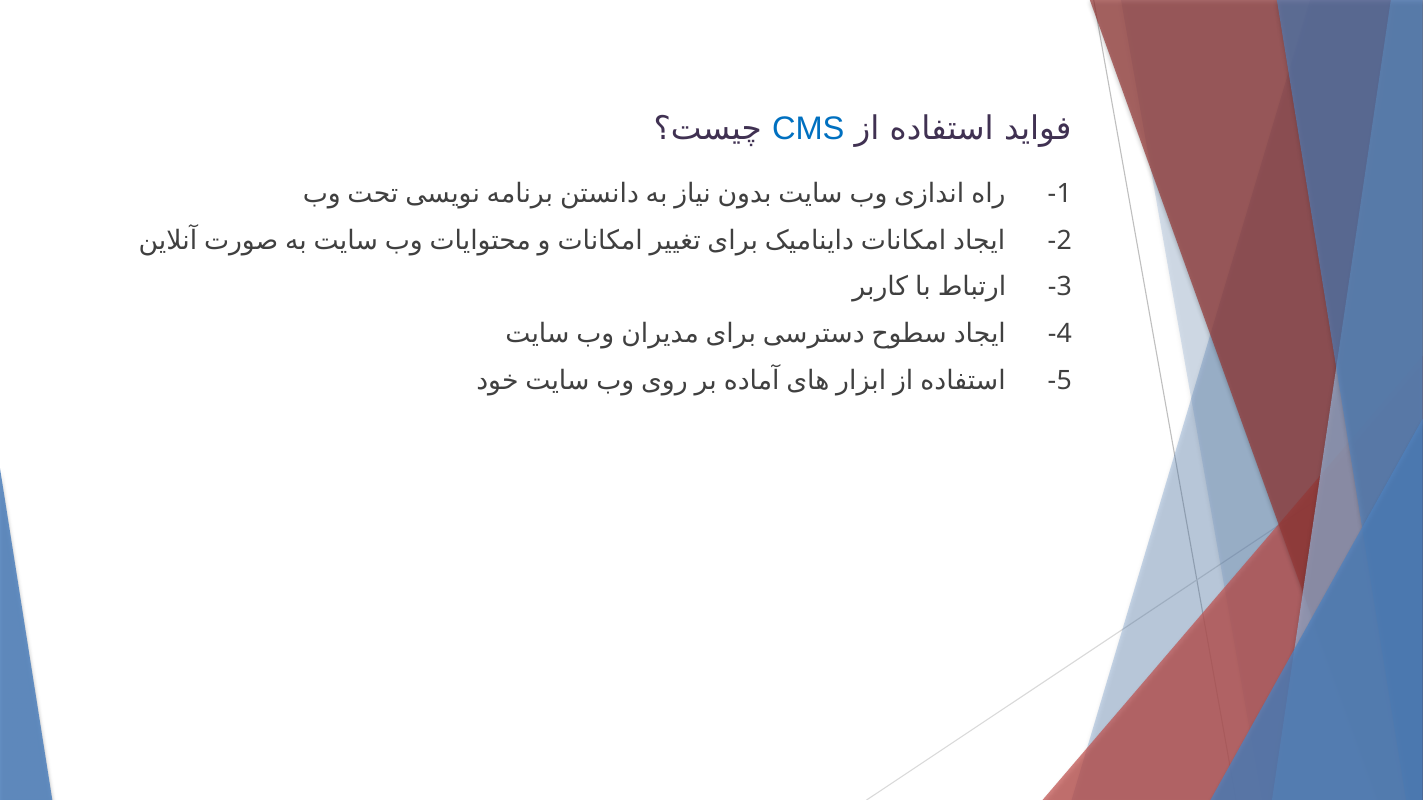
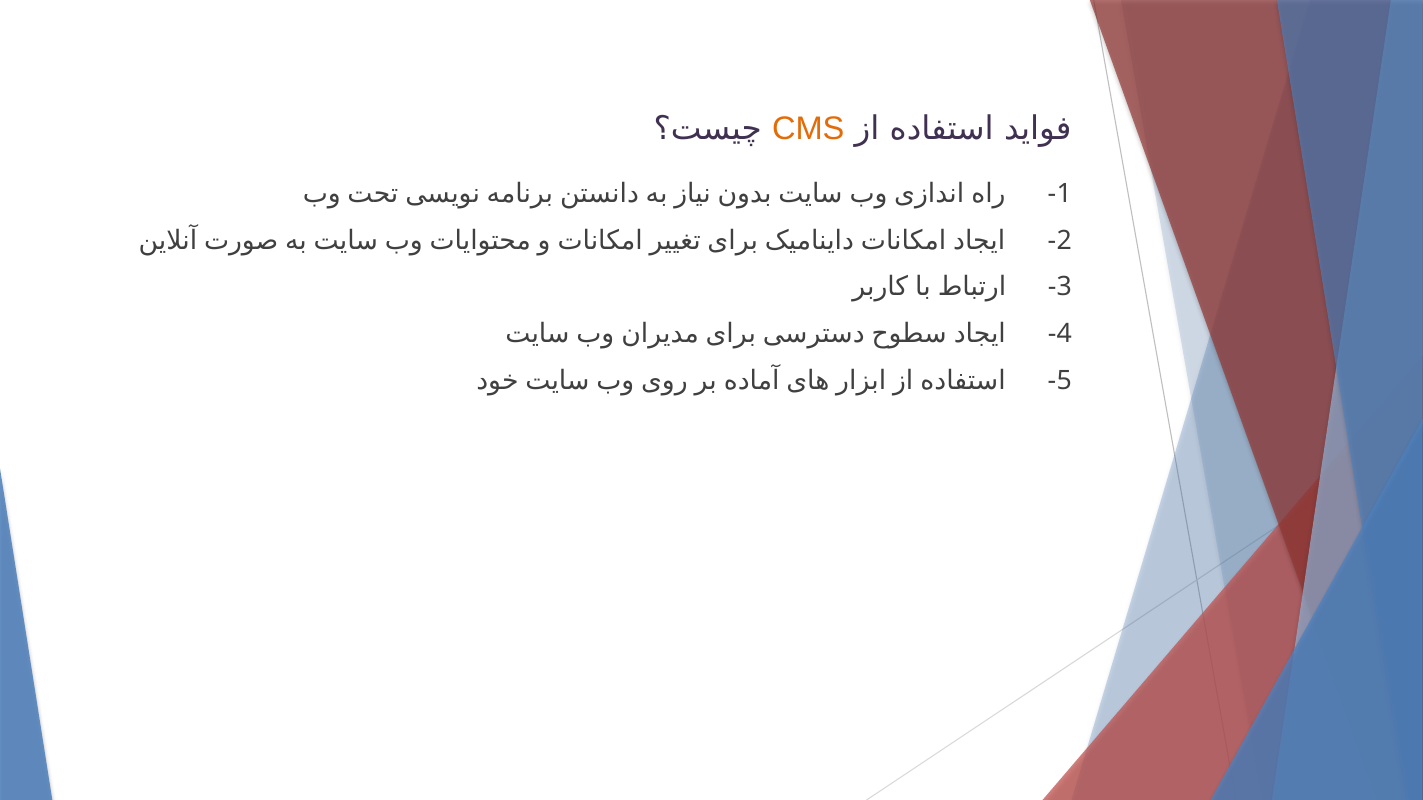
CMS colour: blue -> orange
